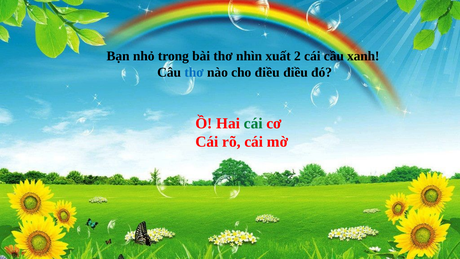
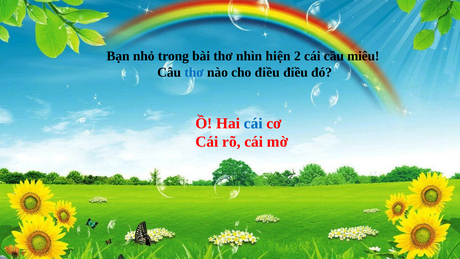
xuất: xuất -> hiện
xanh: xanh -> miêu
cái at (253, 123) colour: green -> blue
